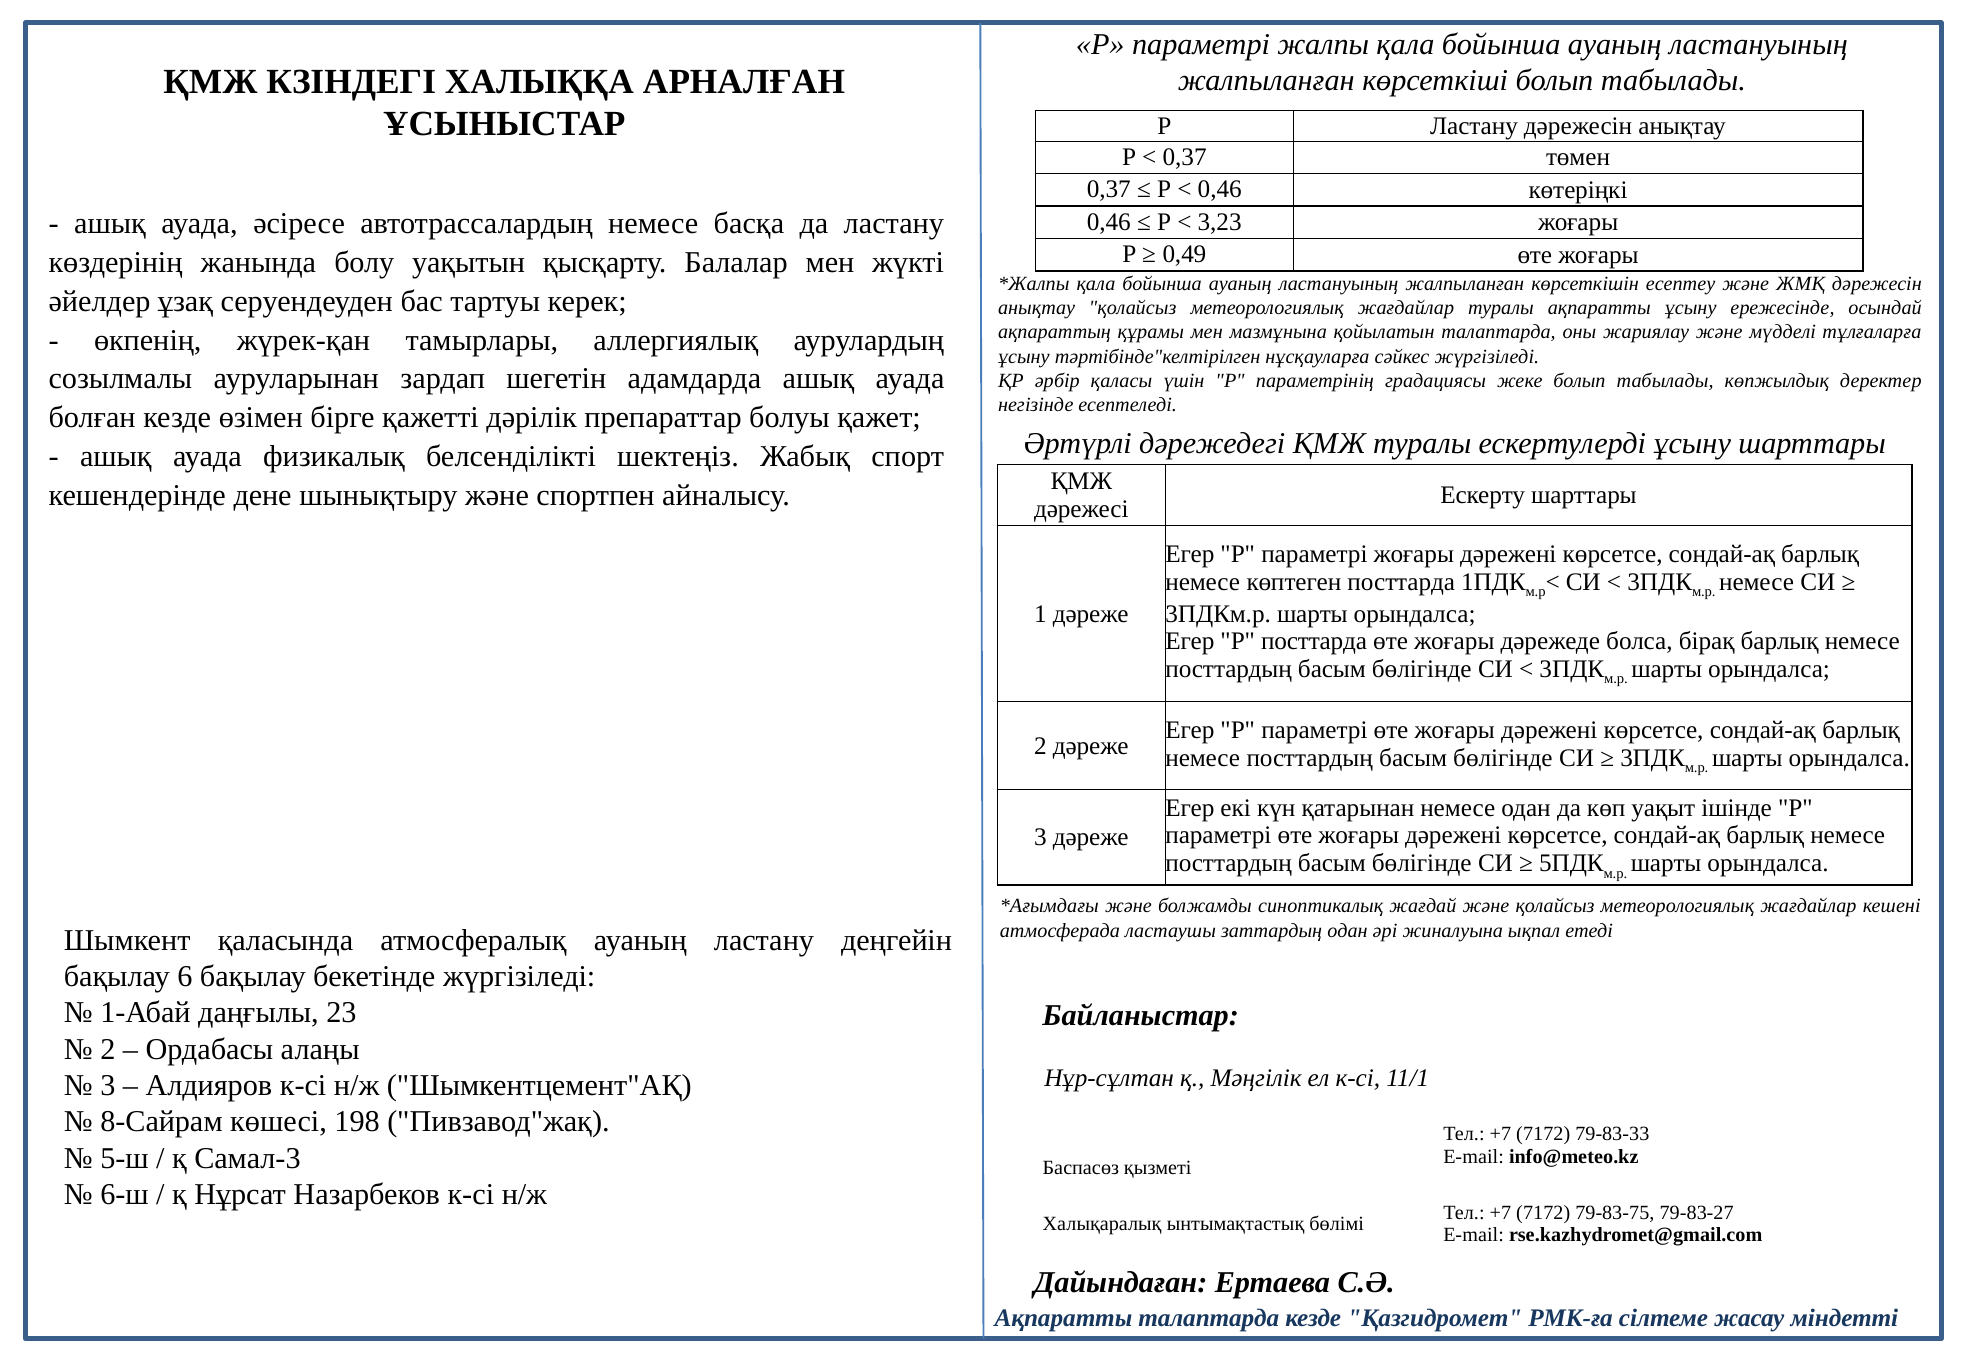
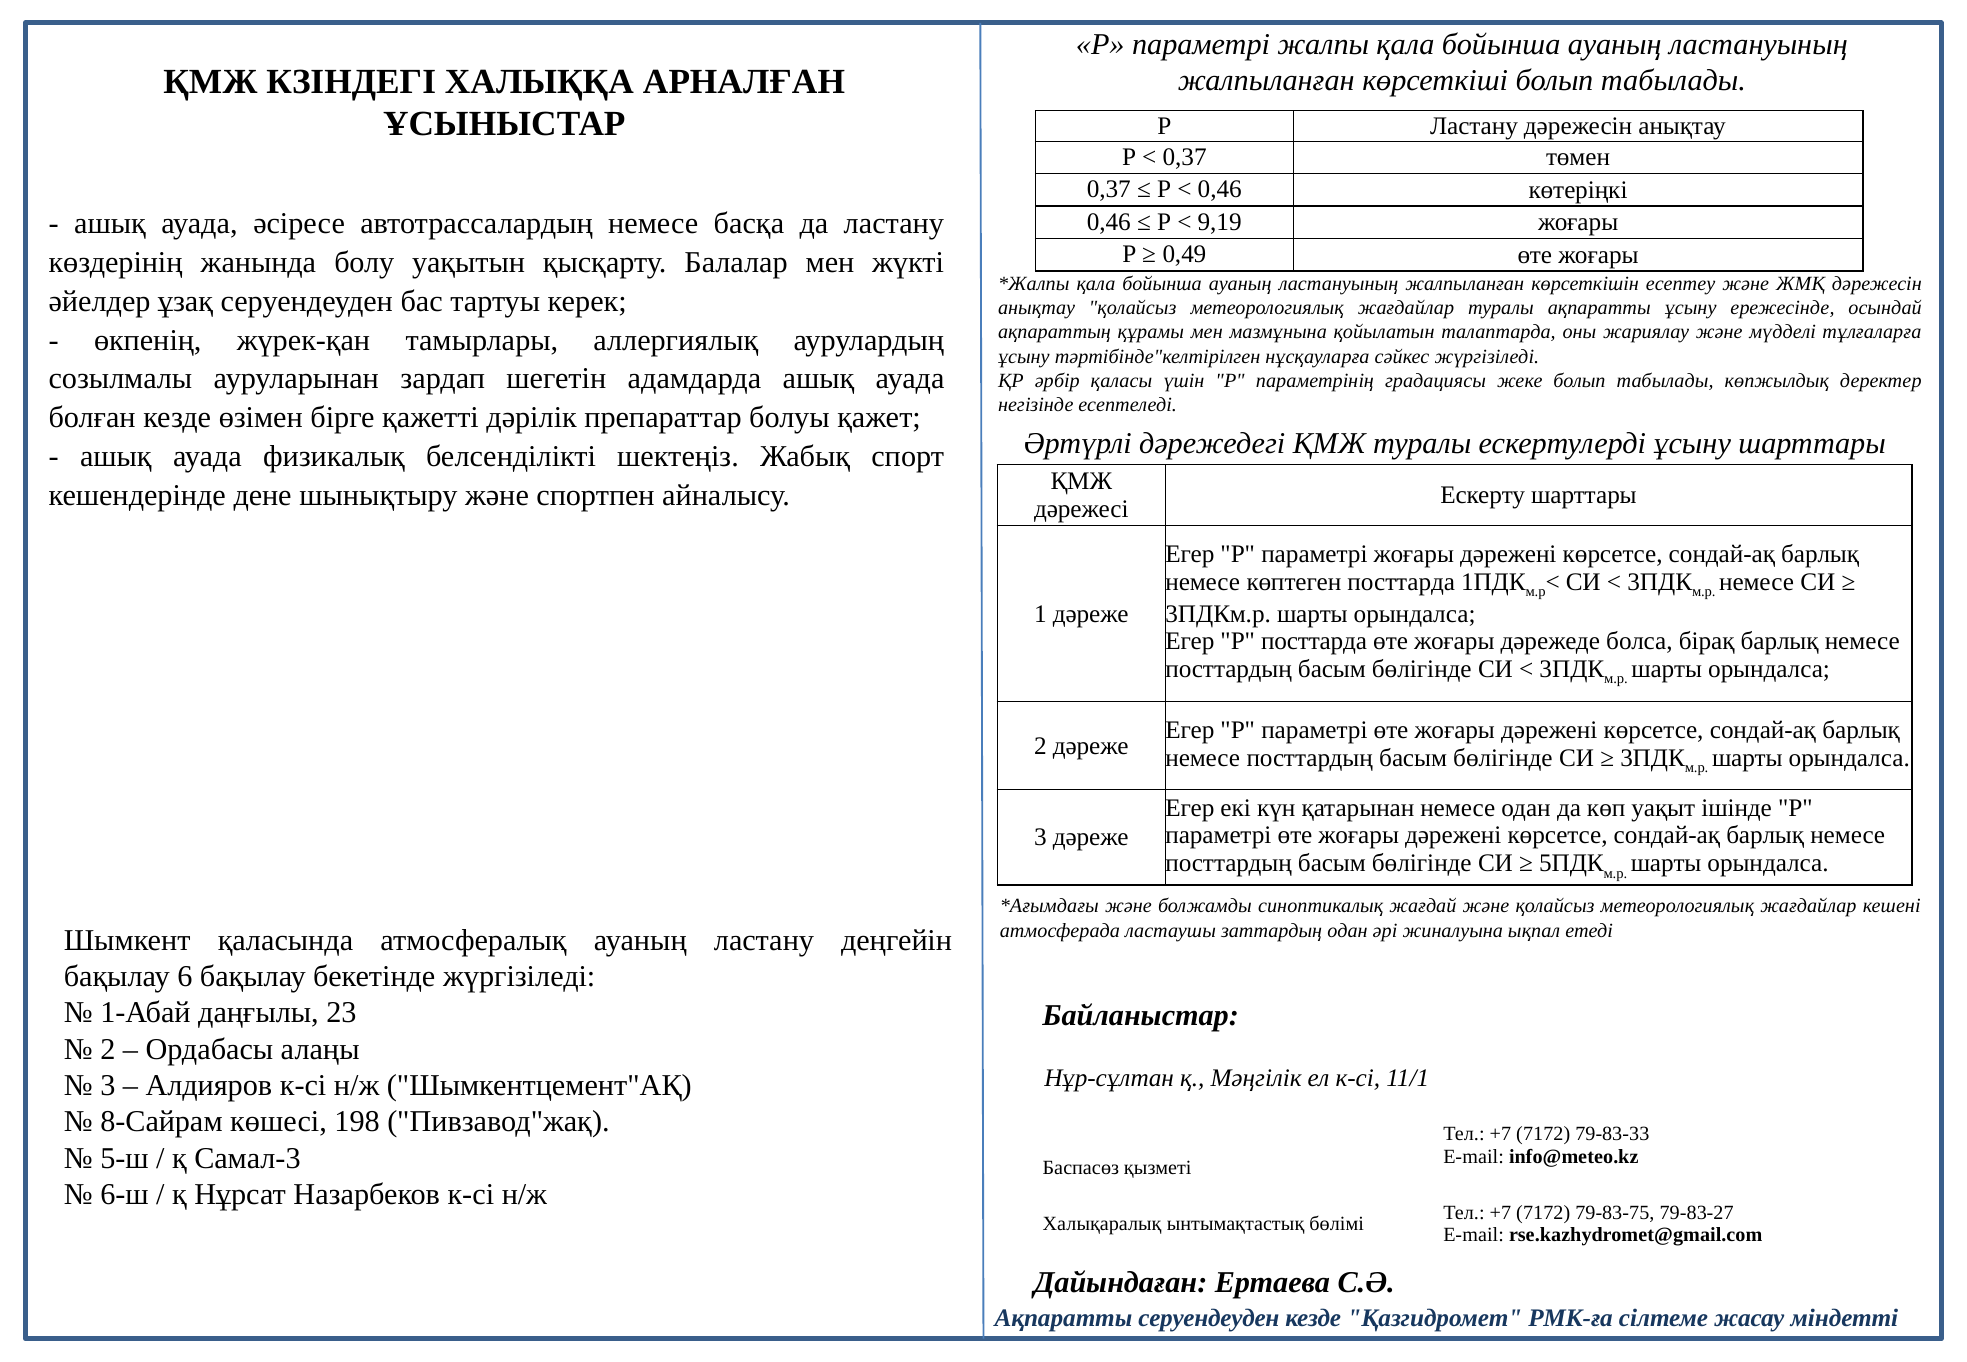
3,23: 3,23 -> 9,19
Ақпаратты талаптарда: талаптарда -> серуендеуден
